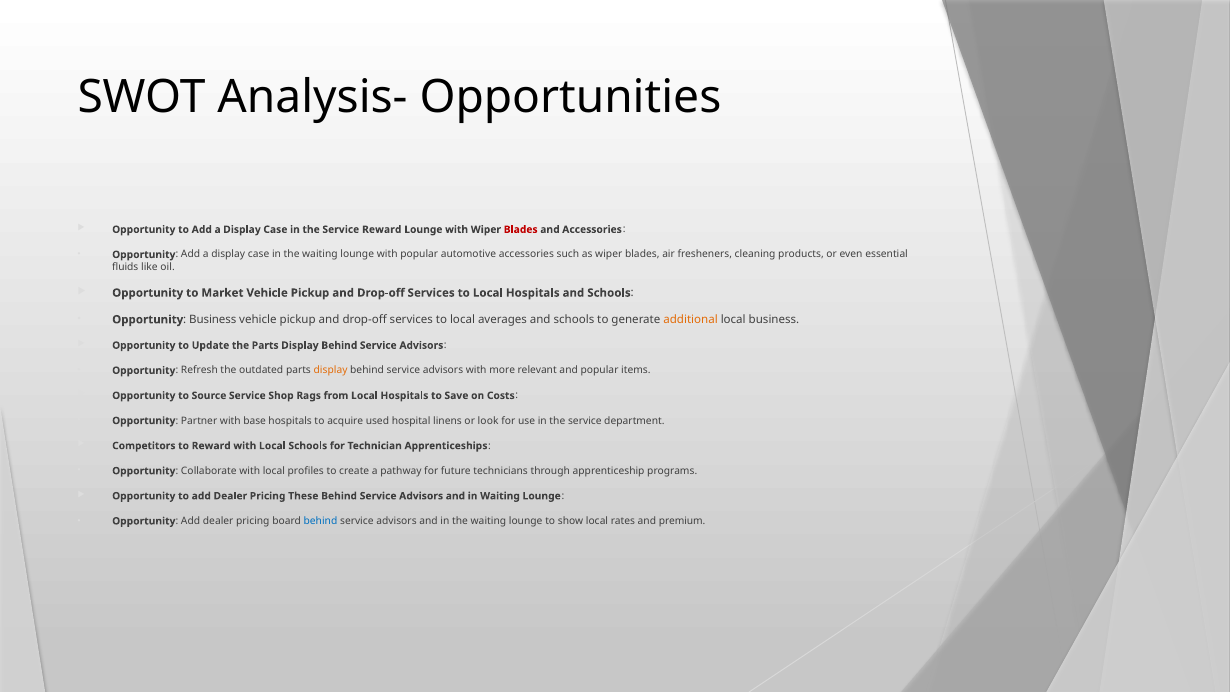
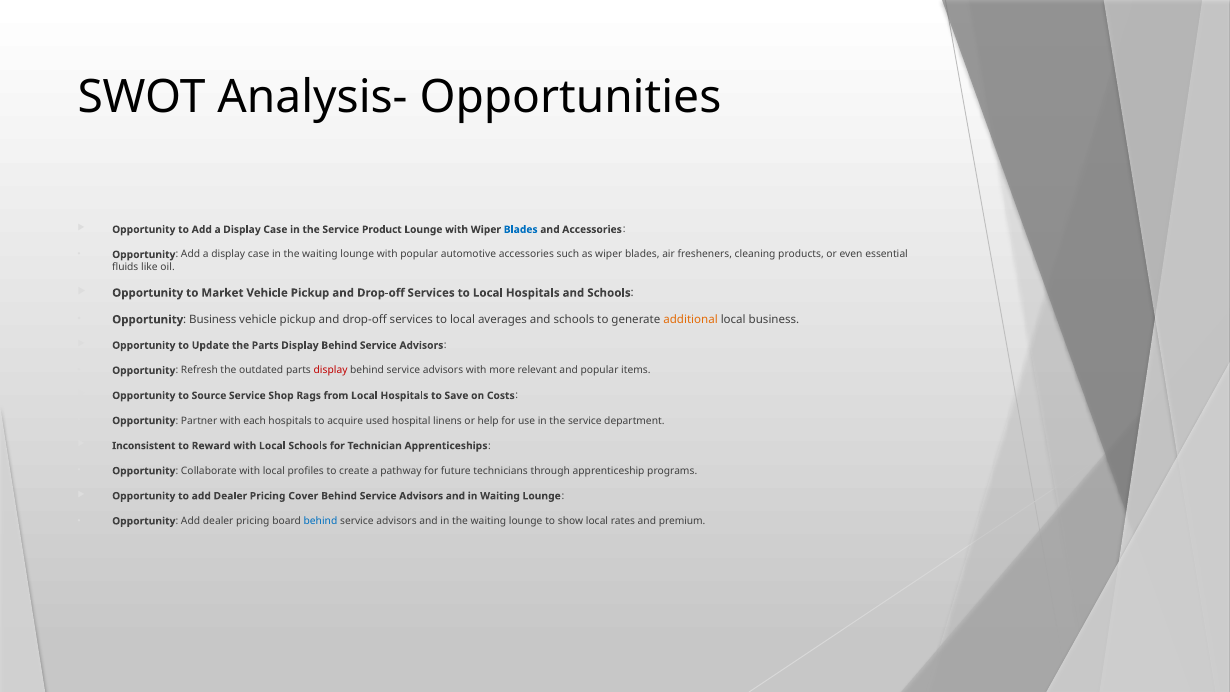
Service Reward: Reward -> Product
Blades at (521, 229) colour: red -> blue
display at (331, 370) colour: orange -> red
base: base -> each
look: look -> help
Competitors: Competitors -> Inconsistent
These: These -> Cover
